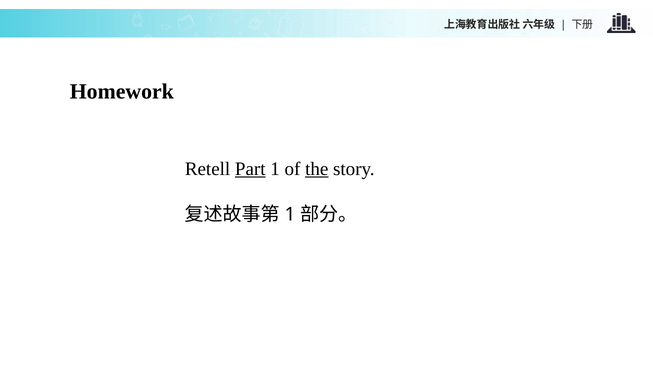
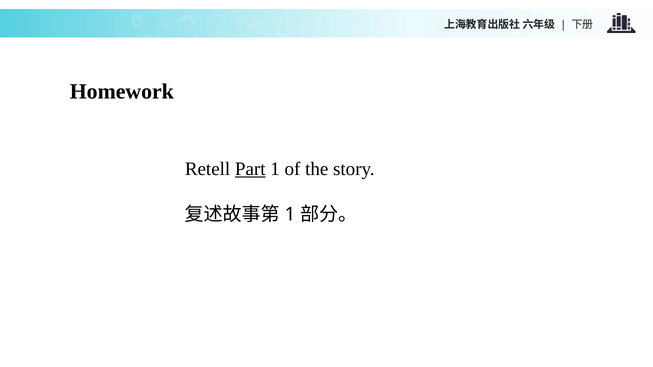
the underline: present -> none
